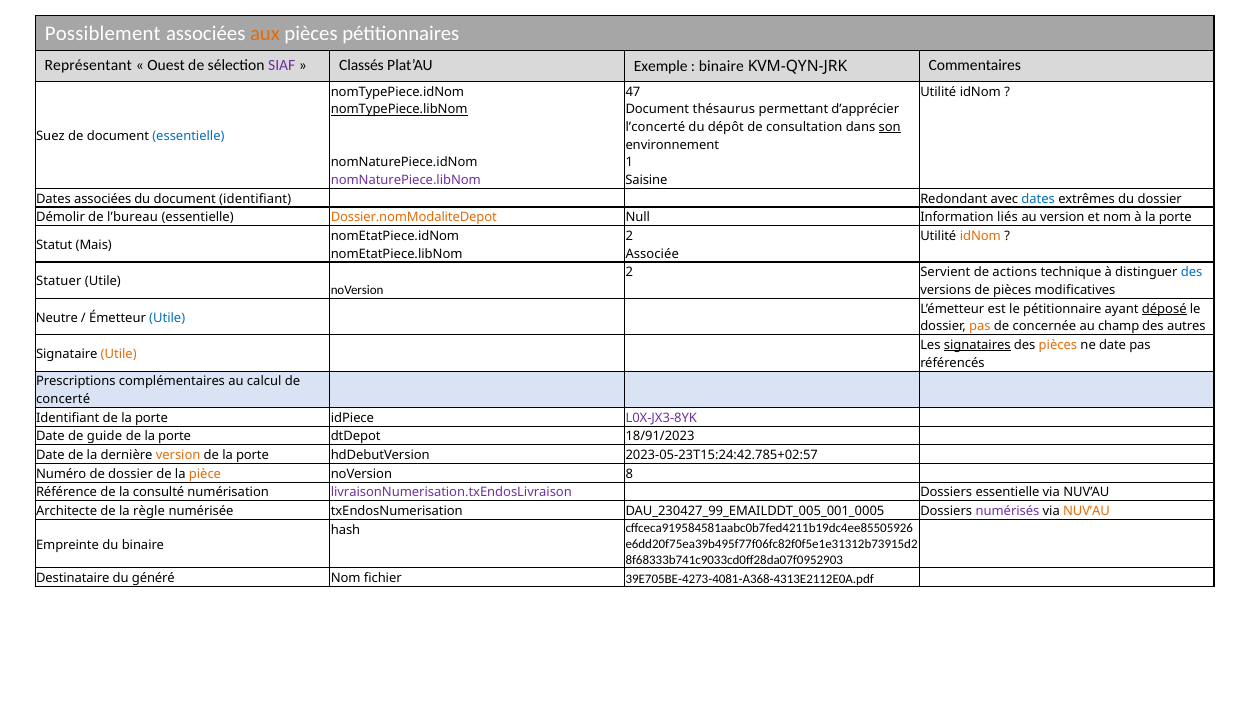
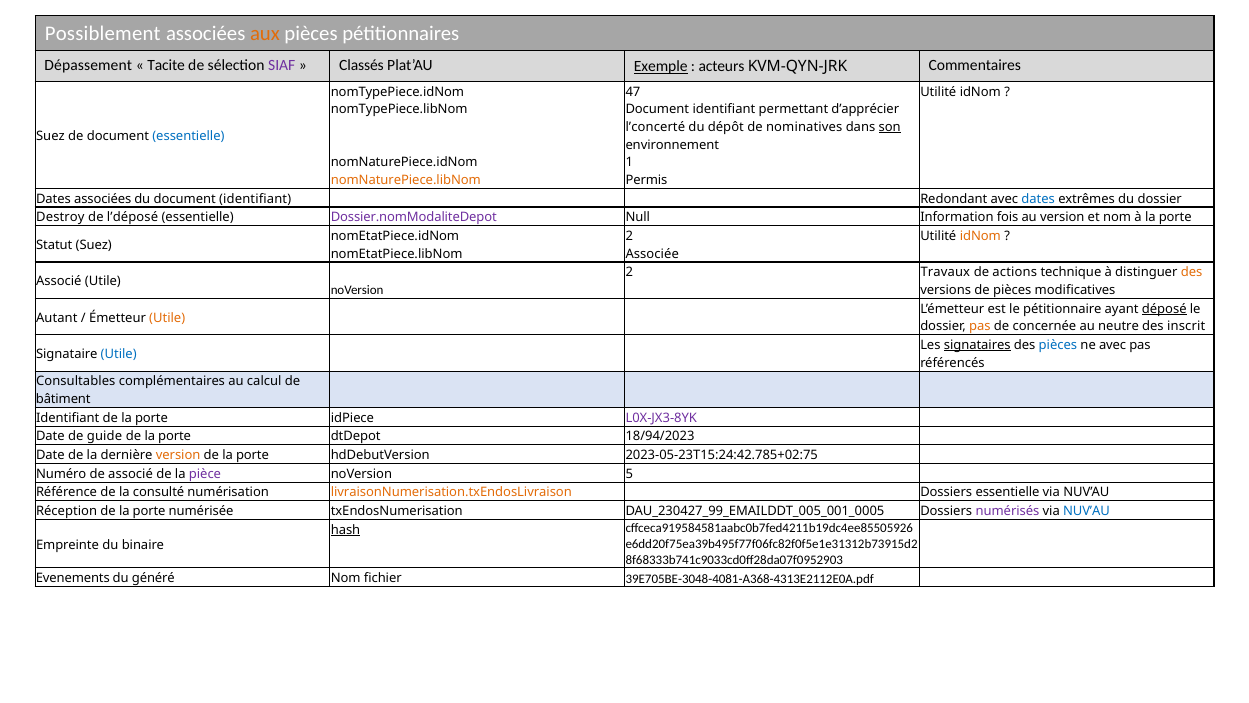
Représentant: Représentant -> Dépassement
Ouest: Ouest -> Tacite
Exemple underline: none -> present
binaire at (721, 67): binaire -> acteurs
nomTypePiece.libNom underline: present -> none
thésaurus at (724, 109): thésaurus -> identifiant
consultation: consultation -> nominatives
nomNaturePiece.libNom colour: purple -> orange
Saisine: Saisine -> Permis
Démolir: Démolir -> Destroy
l’bureau: l’bureau -> l’déposé
Dossier.nomModaliteDepot colour: orange -> purple
liés: liés -> fois
Statut Mais: Mais -> Suez
Servient: Servient -> Travaux
des at (1192, 272) colour: blue -> orange
Statuer at (59, 281): Statuer -> Associé
Neutre: Neutre -> Autant
Utile at (167, 318) colour: blue -> orange
champ: champ -> neutre
autres: autres -> inscrit
pièces at (1058, 345) colour: orange -> blue
ne date: date -> avec
Utile at (119, 354) colour: orange -> blue
Prescriptions: Prescriptions -> Consultables
concerté: concerté -> bâtiment
18/91/2023: 18/91/2023 -> 18/94/2023
2023-05-23T15:24:42.785+02:57: 2023-05-23T15:24:42.785+02:57 -> 2023-05-23T15:24:42.785+02:75
de dossier: dossier -> associé
pièce colour: orange -> purple
8: 8 -> 5
livraisonNumerisation.txEndosLivraison colour: purple -> orange
Architecte: Architecte -> Réception
règle at (149, 511): règle -> porte
NUV’AU at (1086, 511) colour: orange -> blue
hash underline: none -> present
Destinataire: Destinataire -> Evenements
39E705BE-4273-4081-A368-4313E2112E0A.pdf: 39E705BE-4273-4081-A368-4313E2112E0A.pdf -> 39E705BE-3048-4081-A368-4313E2112E0A.pdf
